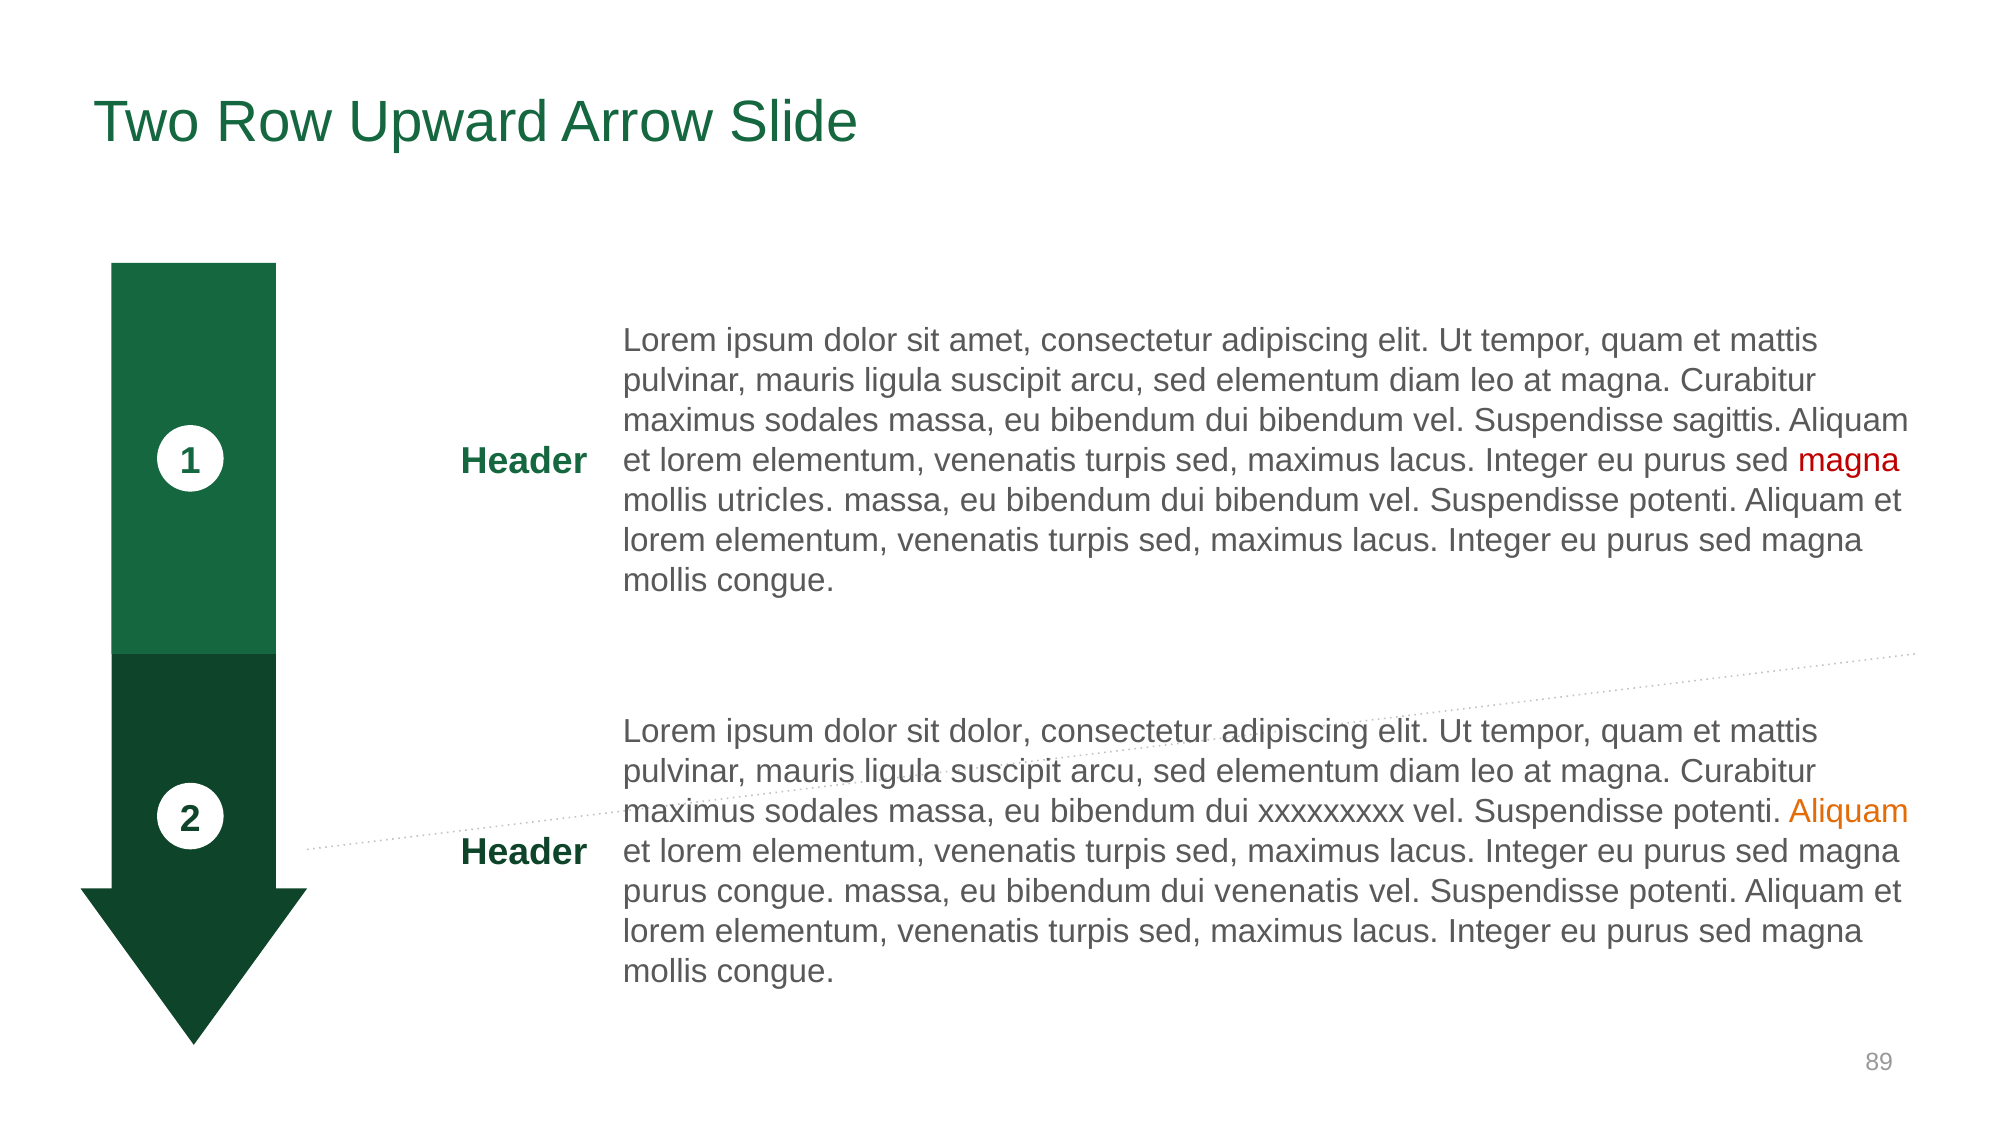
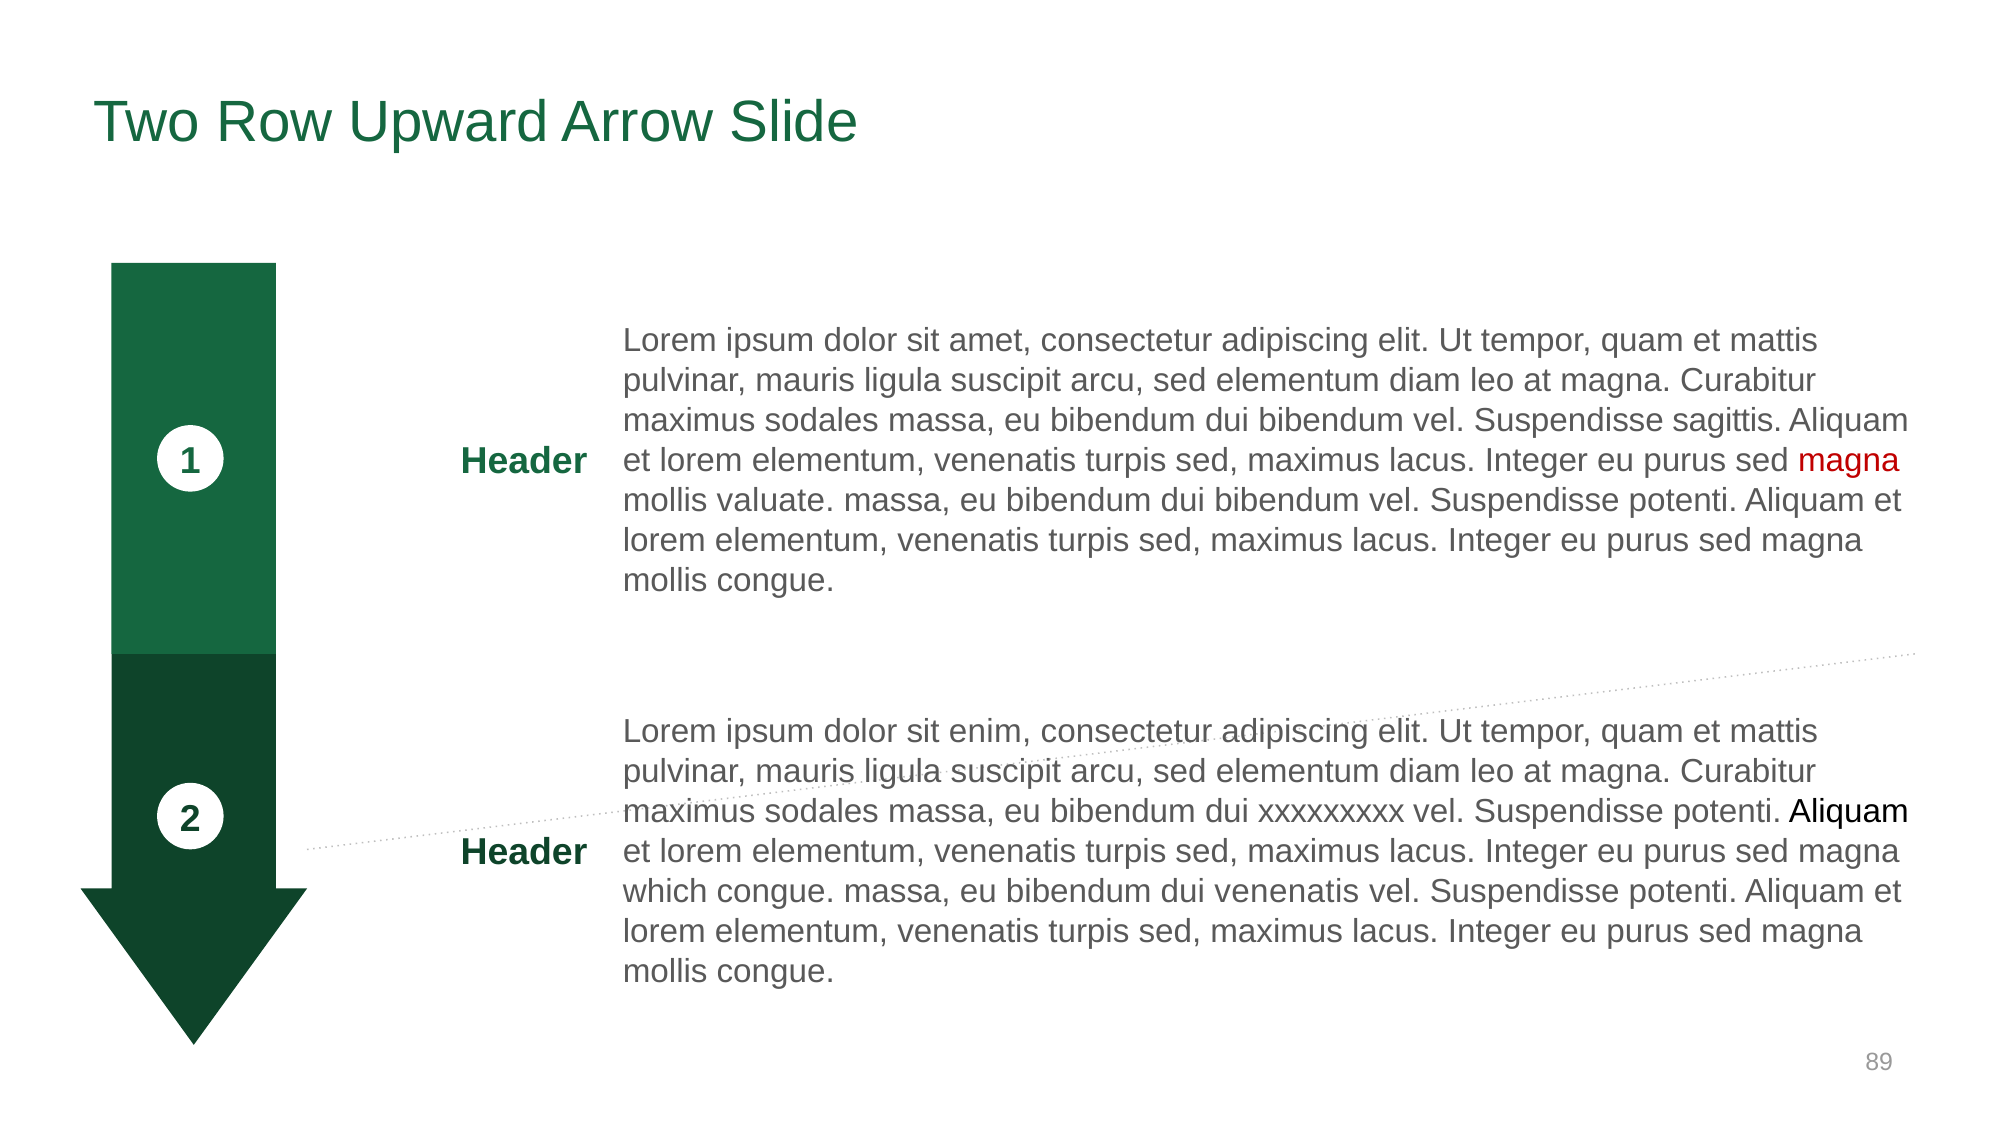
utricles: utricles -> valuate
sit dolor: dolor -> enim
Aliquam at (1849, 811) colour: orange -> black
purus at (665, 891): purus -> which
